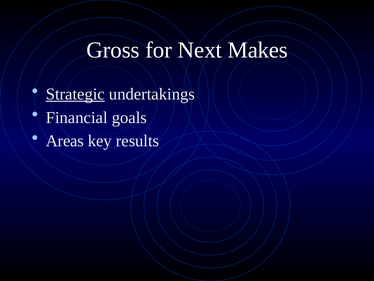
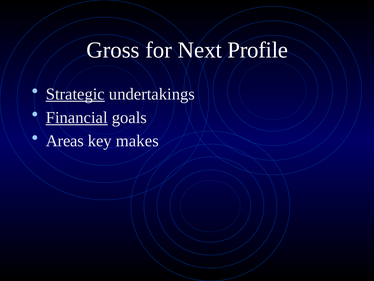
Makes: Makes -> Profile
Financial underline: none -> present
results: results -> makes
